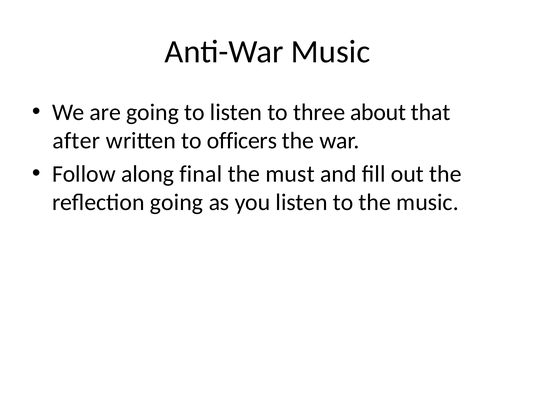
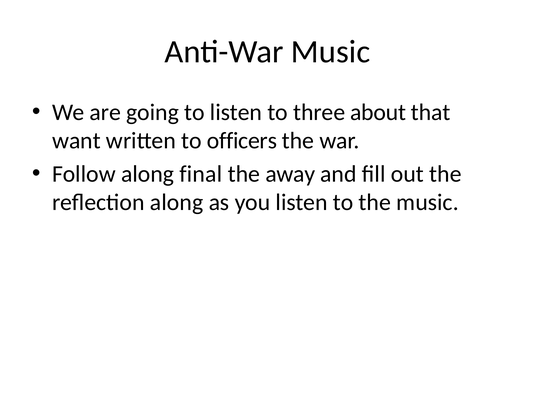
after: after -> want
must: must -> away
reflection going: going -> along
